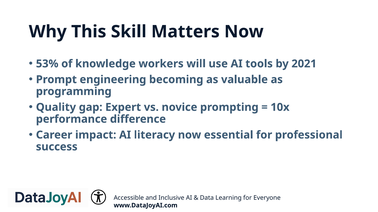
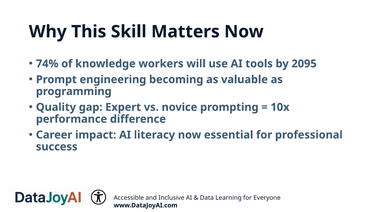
53%: 53% -> 74%
2021: 2021 -> 2095
